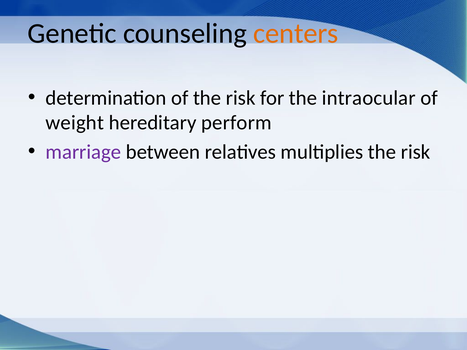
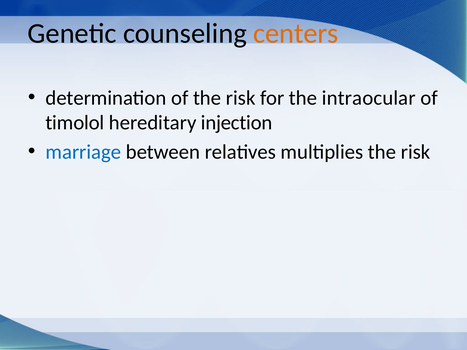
weight: weight -> timolol
perform: perform -> injection
marriage colour: purple -> blue
